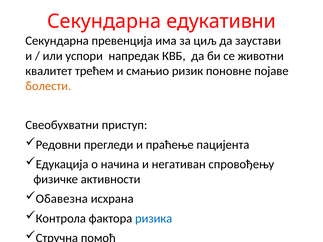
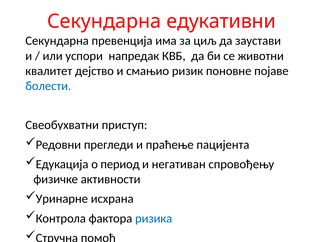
трећем: трећем -> дејство
болести colour: orange -> blue
начина: начина -> период
Обавезна: Обавезна -> Уринарне
